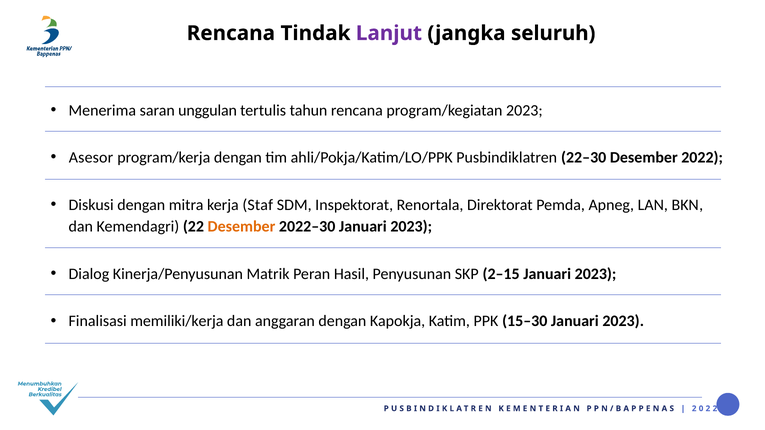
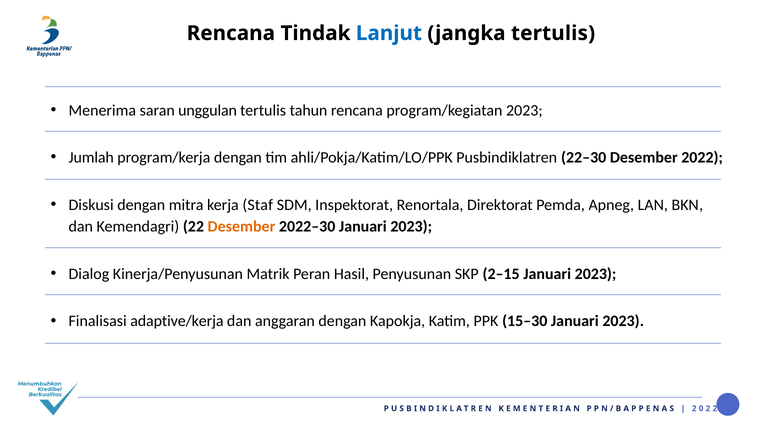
Lanjut colour: purple -> blue
jangka seluruh: seluruh -> tertulis
Asesor: Asesor -> Jumlah
memiliki/kerja: memiliki/kerja -> adaptive/kerja
